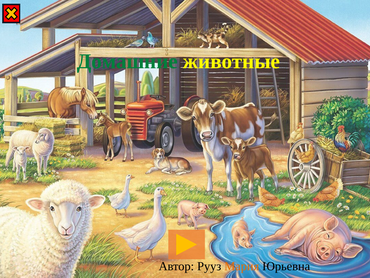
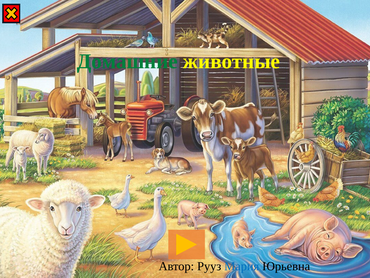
Мария colour: orange -> blue
